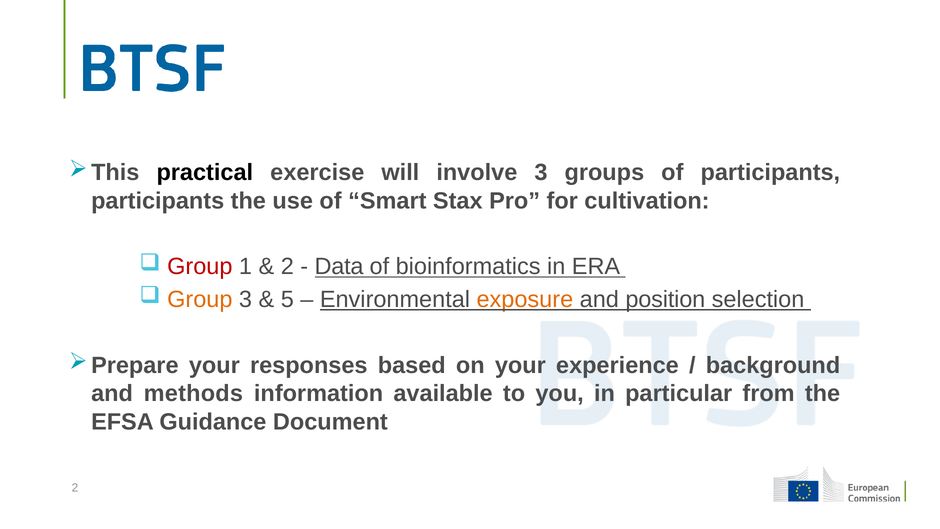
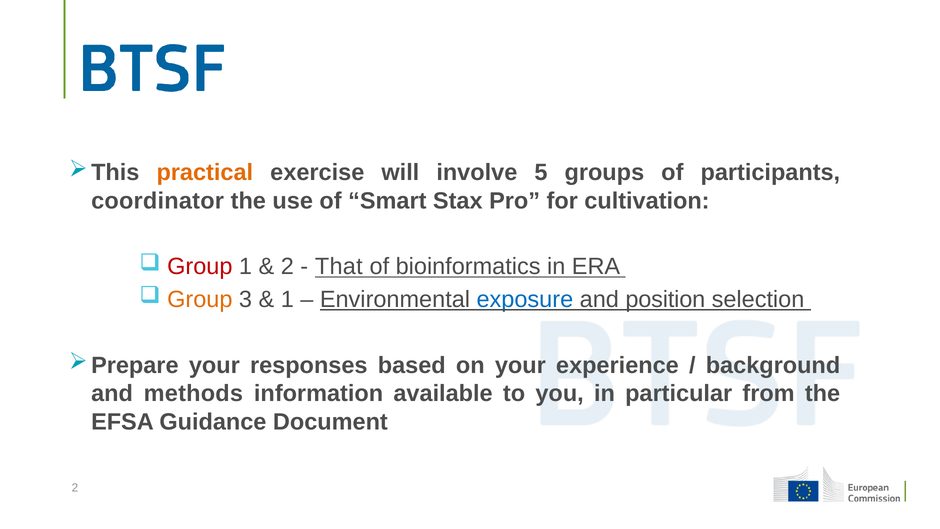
practical colour: black -> orange
involve 3: 3 -> 5
participants at (158, 201): participants -> coordinator
Data: Data -> That
5 at (287, 299): 5 -> 1
exposure colour: orange -> blue
